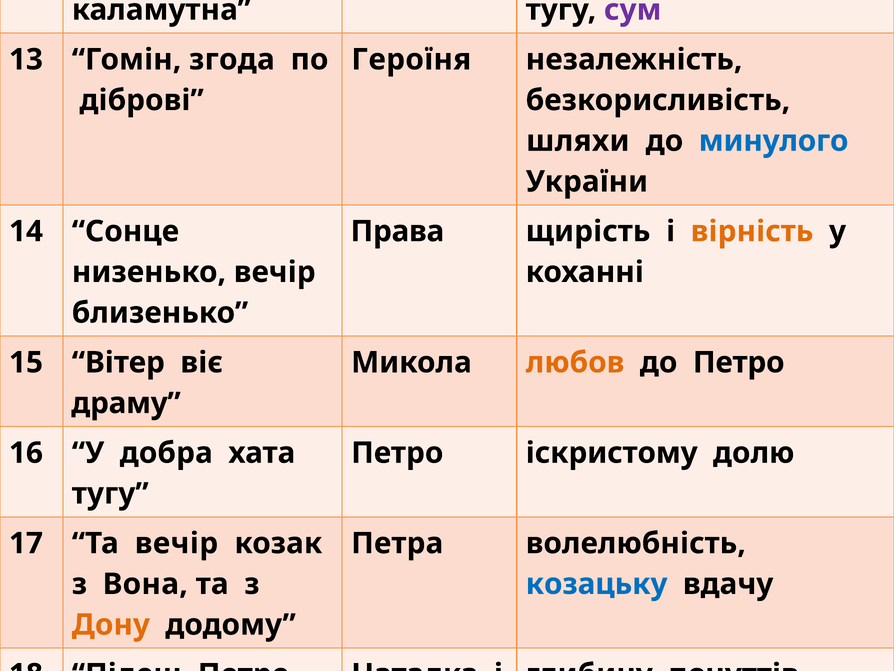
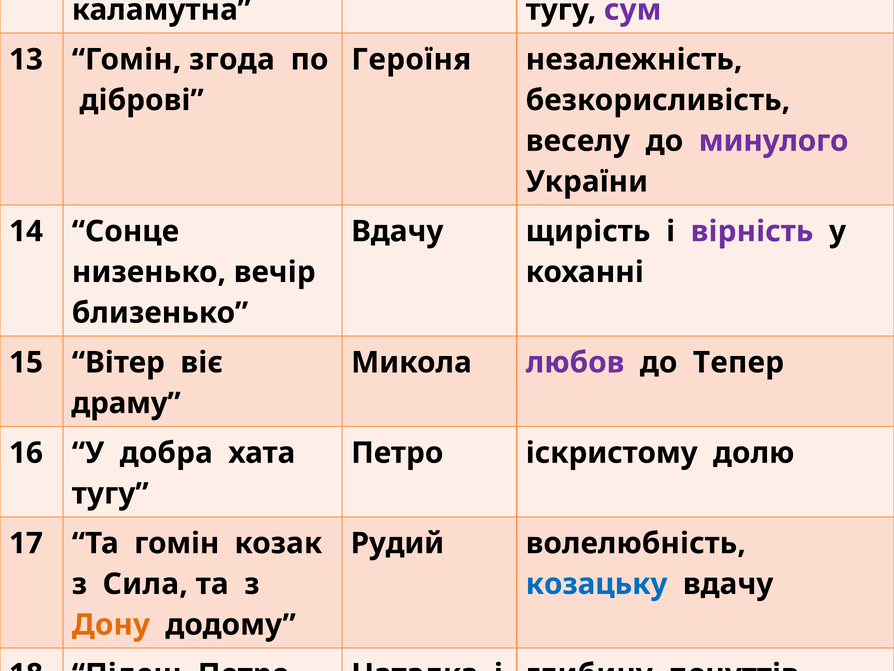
шляхи: шляхи -> веселу
минулого colour: blue -> purple
Права at (397, 231): Права -> Вдачу
вірність colour: orange -> purple
любов colour: orange -> purple
до Петро: Петро -> Тепер
Та вечір: вечір -> гомін
Петра at (397, 543): Петра -> Рудий
Вона: Вона -> Сила
